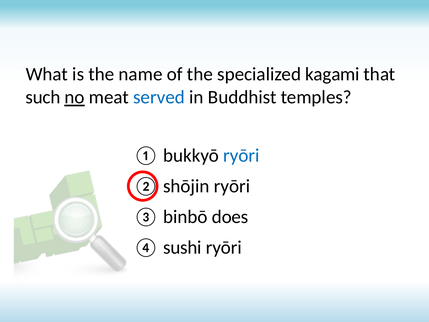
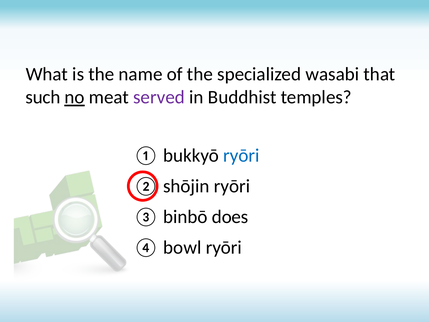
kagami: kagami -> wasabi
served colour: blue -> purple
sushi: sushi -> bowl
